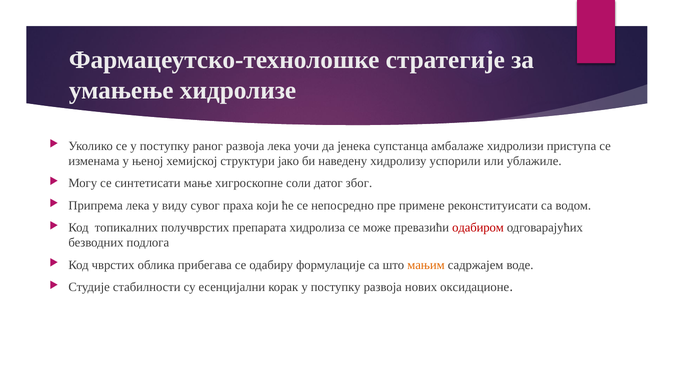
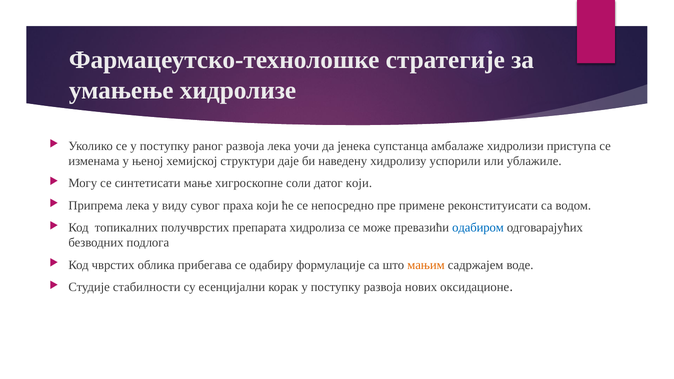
јако: јако -> даје
датог због: због -> који
одабиром colour: red -> blue
